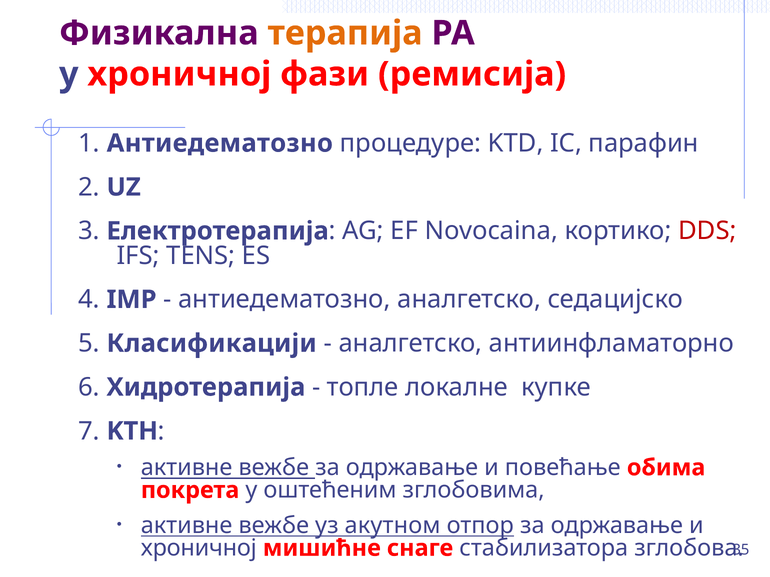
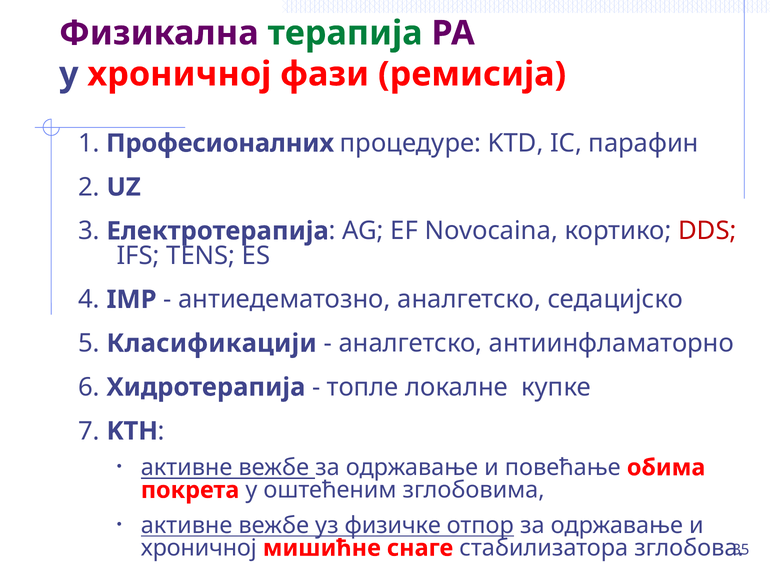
терапија colour: orange -> green
1 Антиедематозно: Антиедематозно -> Професионалних
акутном: акутном -> физичке
